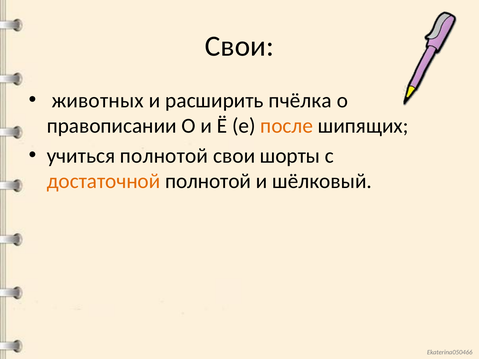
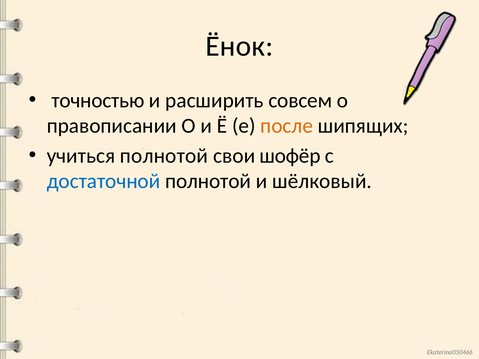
Свои at (239, 46): Свои -> Ёнок
животных: животных -> точностью
пчёлка: пчёлка -> совсем
шорты: шорты -> шофёр
достаточной colour: orange -> blue
